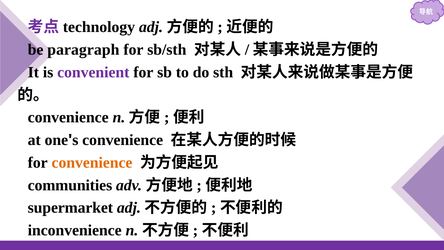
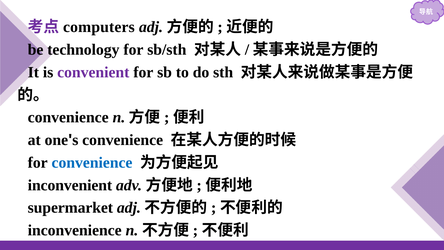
technology: technology -> computers
paragraph: paragraph -> technology
convenience at (92, 162) colour: orange -> blue
communities: communities -> inconvenient
